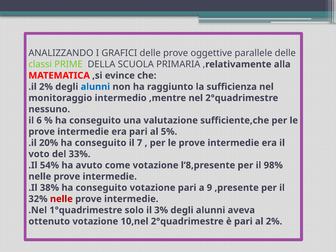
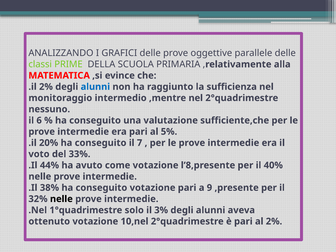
54%: 54% -> 44%
98%: 98% -> 40%
nelle at (61, 199) colour: red -> black
